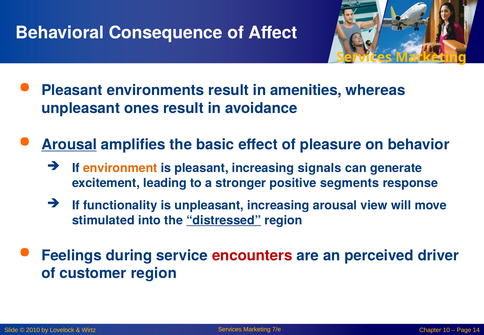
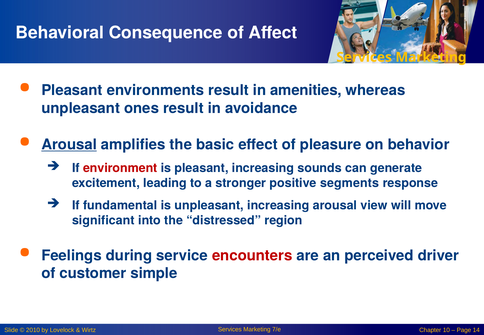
environment colour: orange -> red
signals: signals -> sounds
functionality: functionality -> fundamental
stimulated: stimulated -> significant
distressed underline: present -> none
customer region: region -> simple
